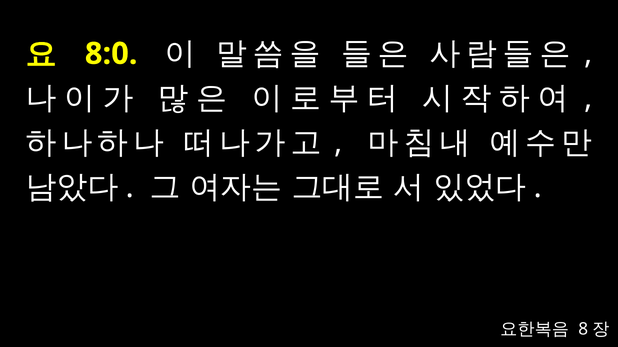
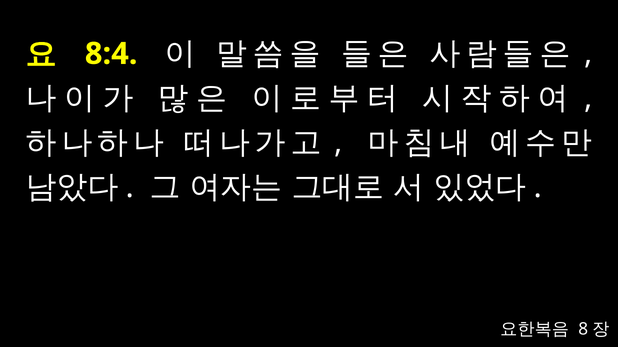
8:0: 8:0 -> 8:4
